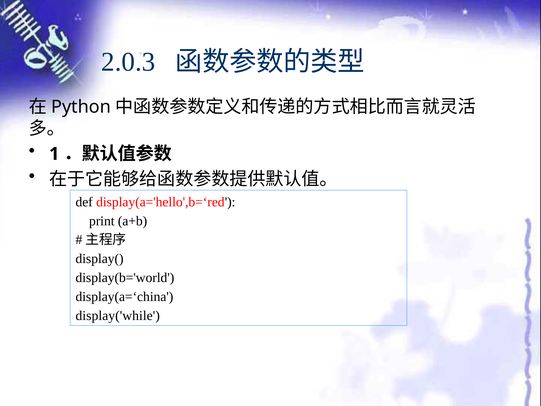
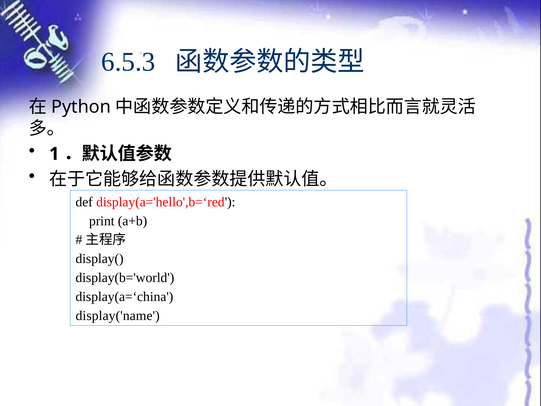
2.0.3: 2.0.3 -> 6.5.3
display('while: display('while -> display('name
